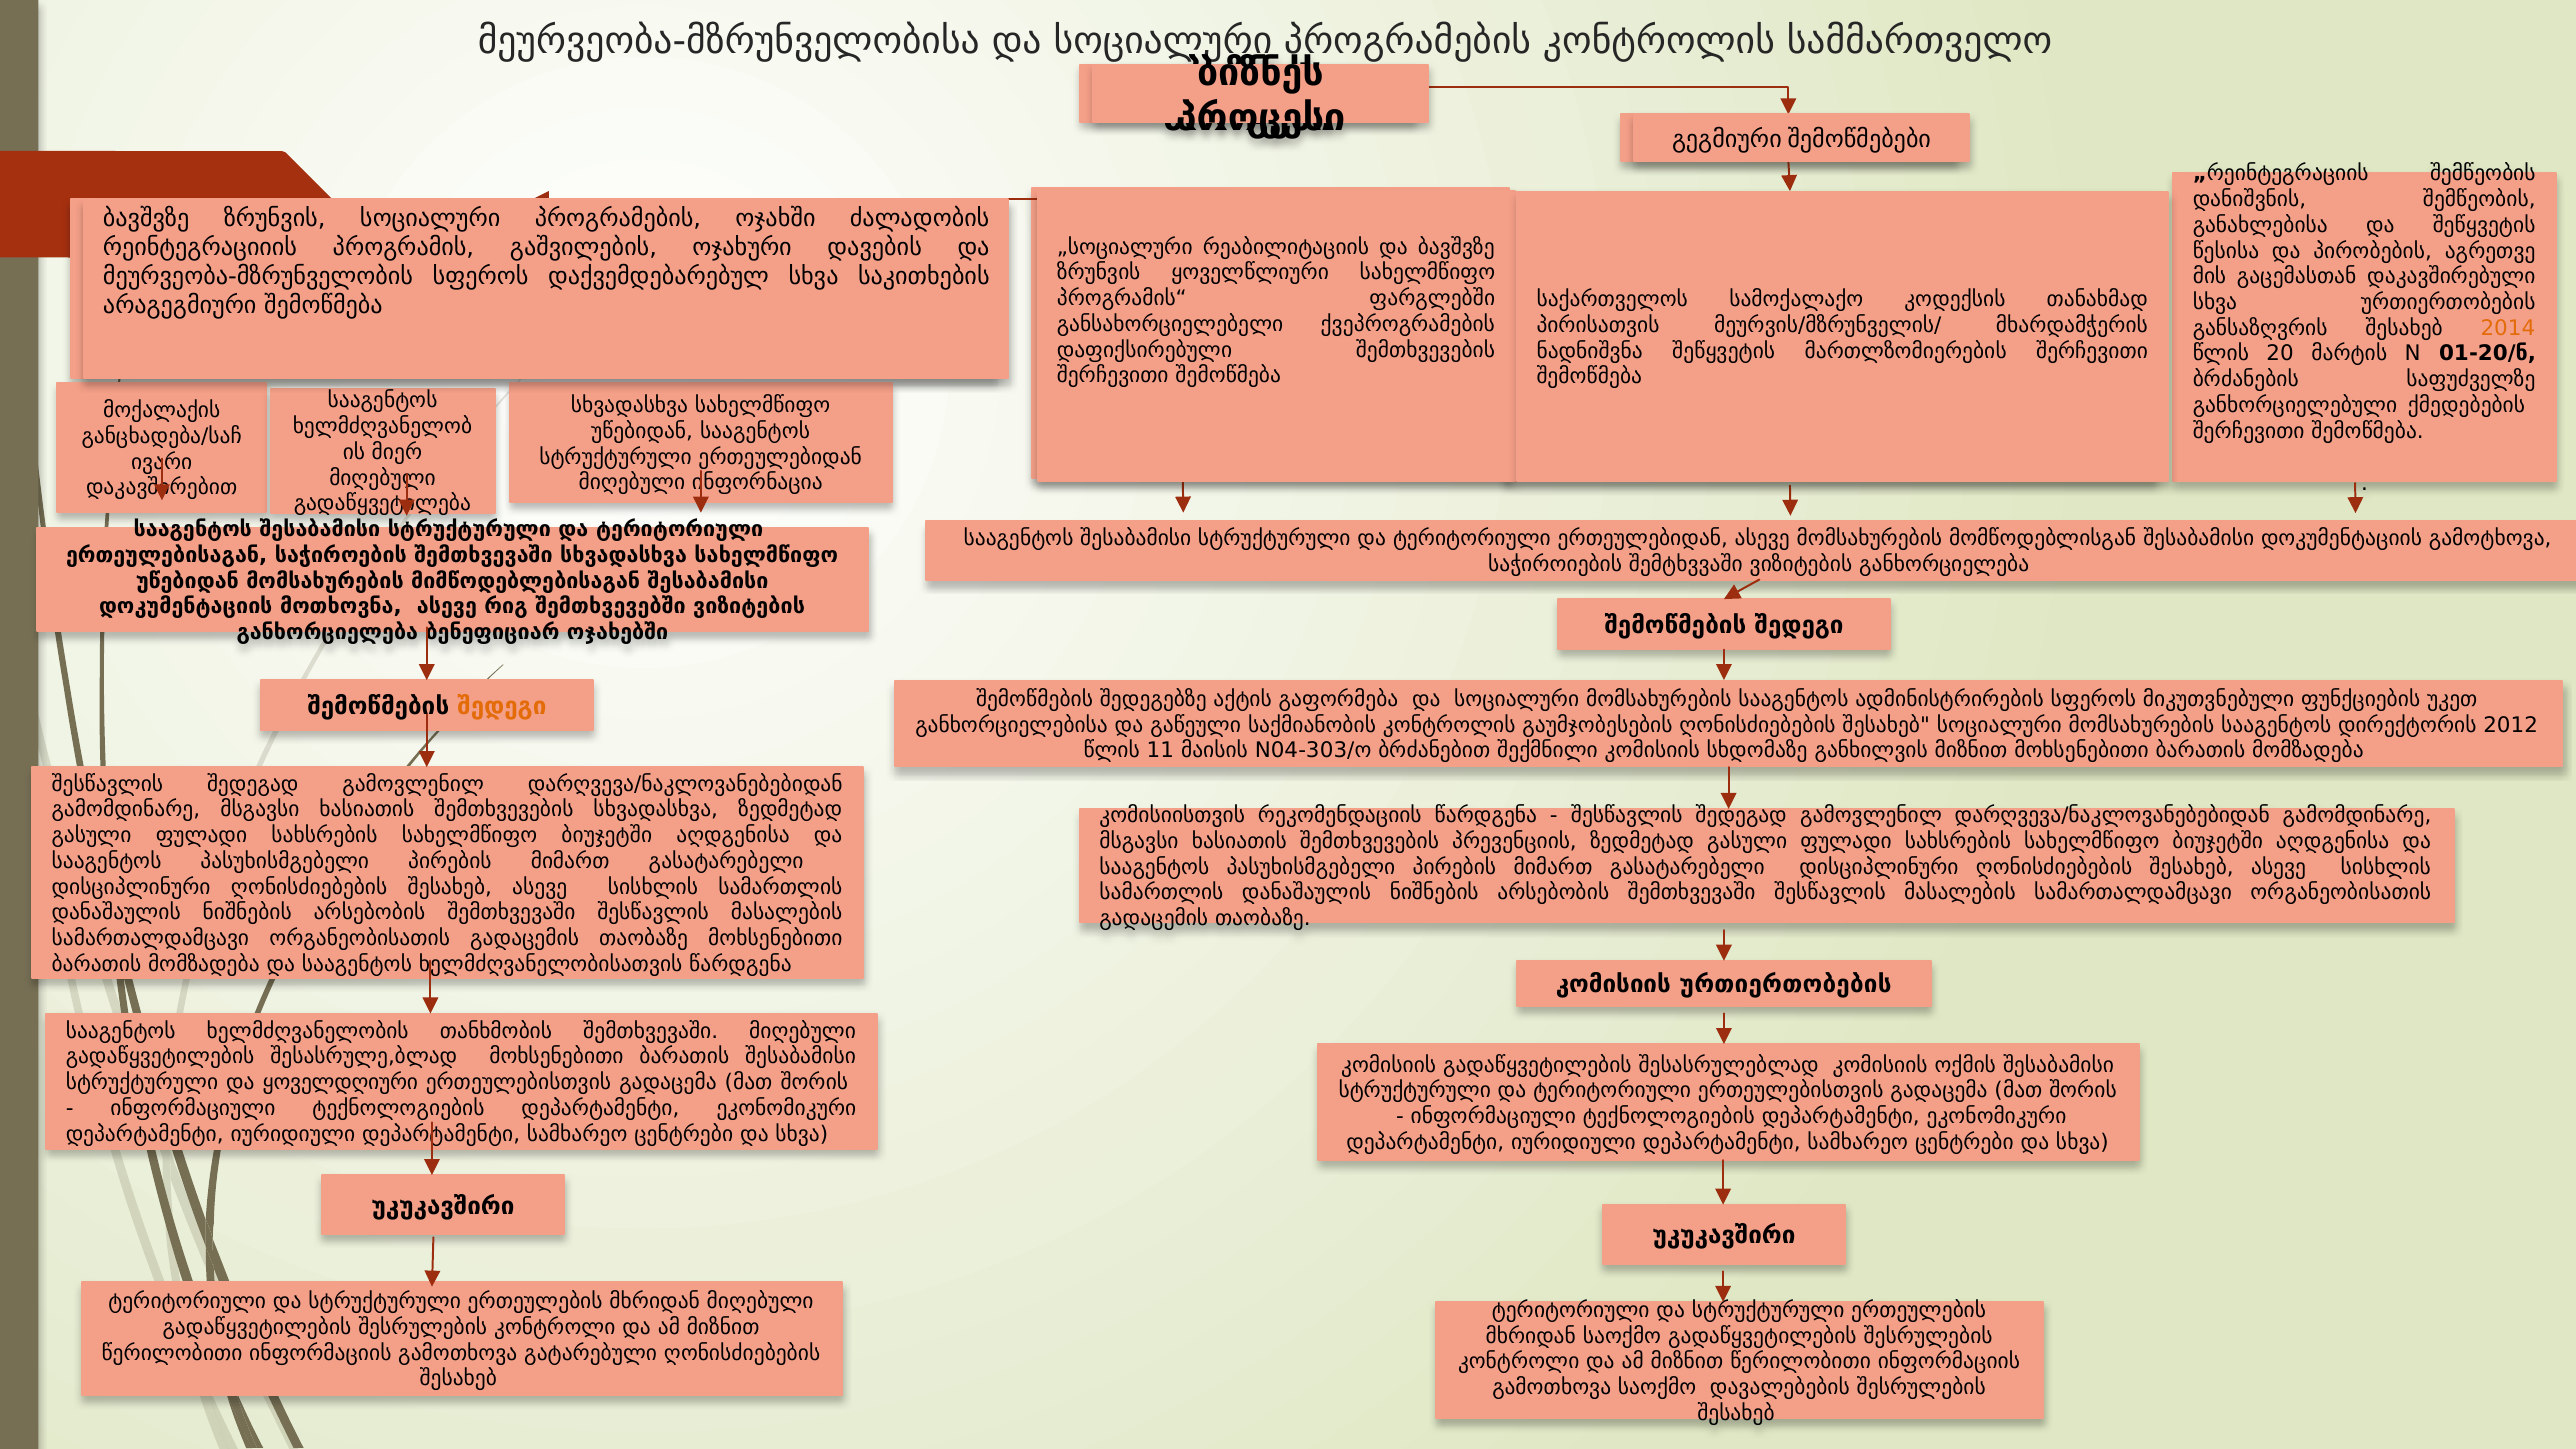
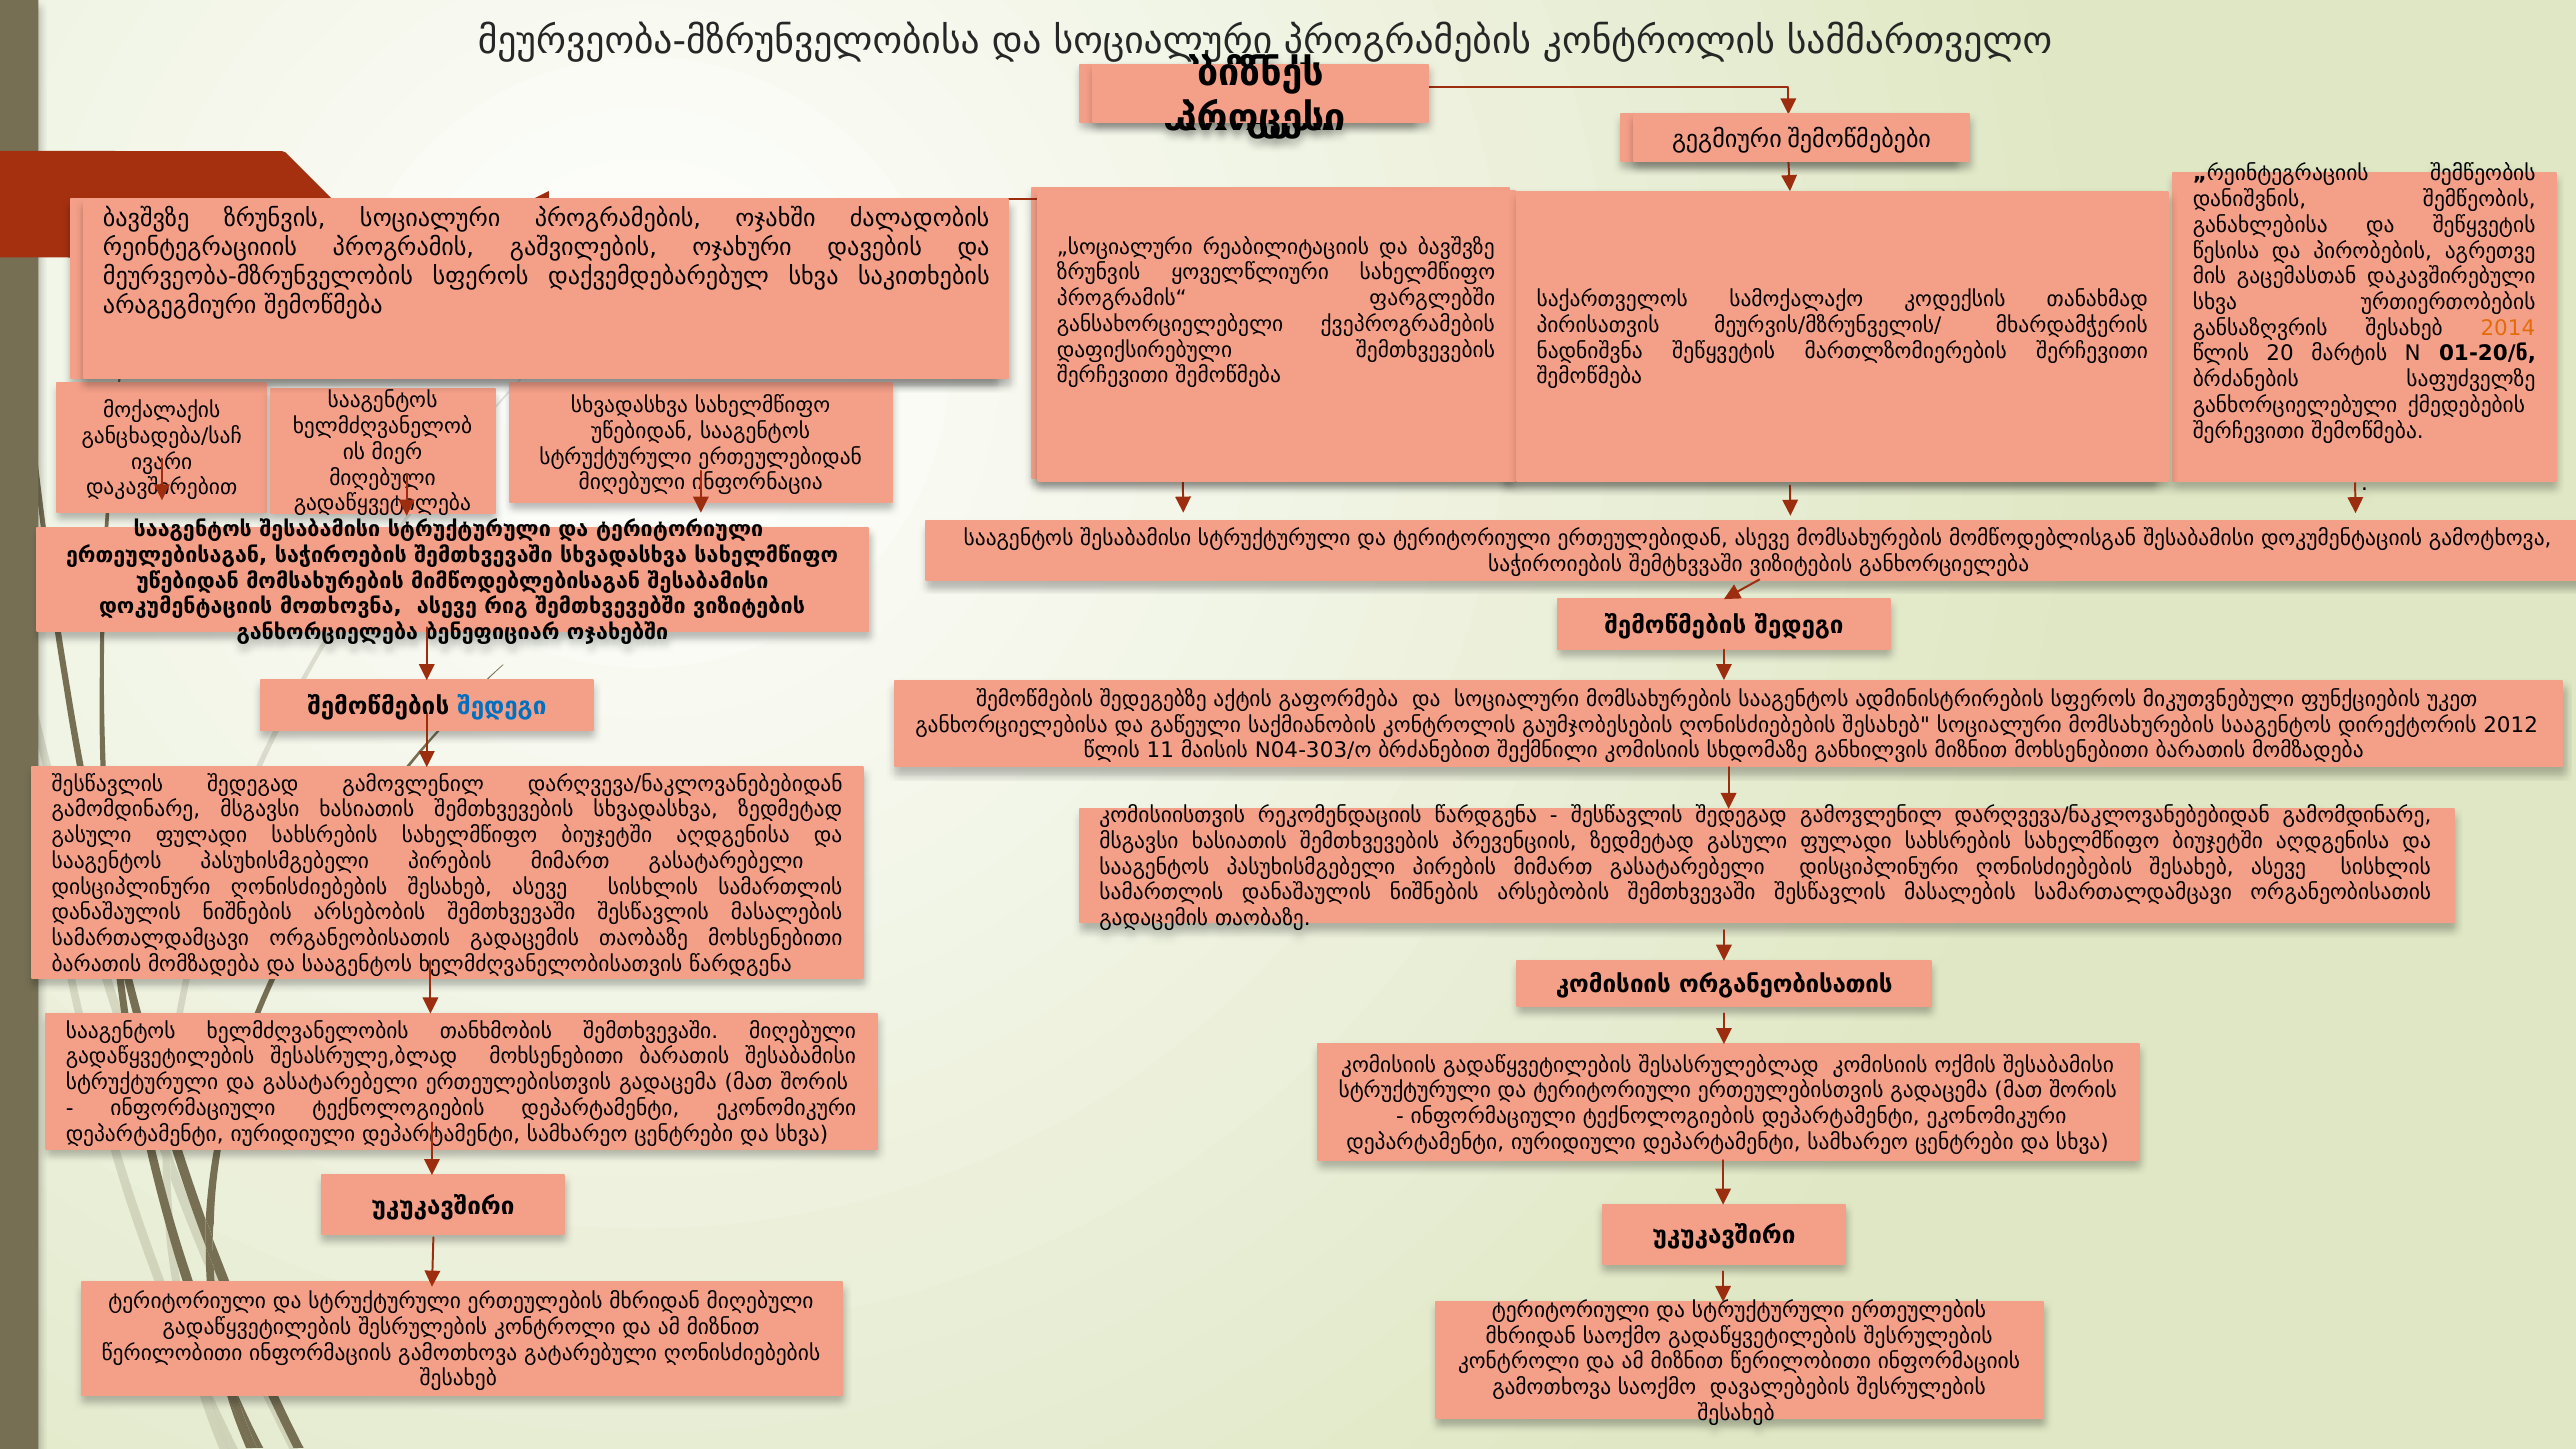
შედეგი at (502, 707) colour: orange -> blue
კომისიის ურთიერთობების: ურთიერთობების -> ორგანეობისათის
და ყოველდღიური: ყოველდღიური -> გასატარებელი
